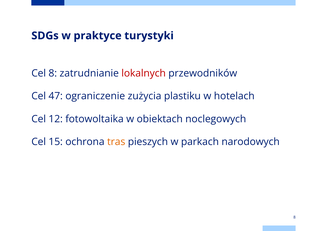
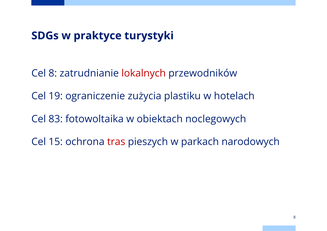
47: 47 -> 19
12: 12 -> 83
tras colour: orange -> red
